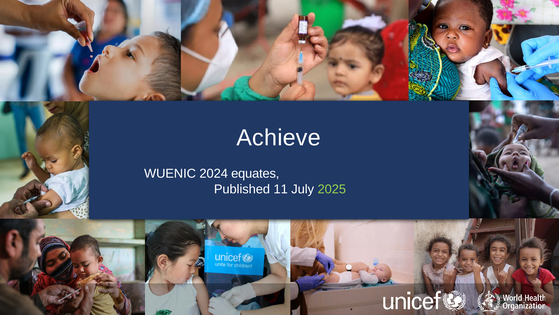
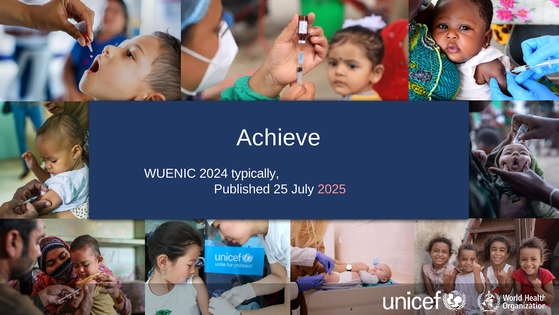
equates: equates -> typically
11: 11 -> 25
2025 colour: light green -> pink
